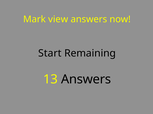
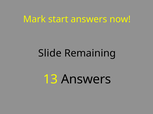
view: view -> start
Start: Start -> Slide
